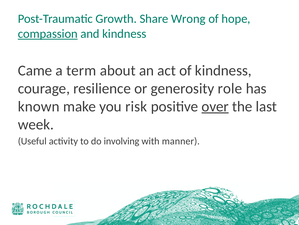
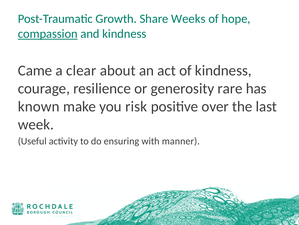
Wrong: Wrong -> Weeks
term: term -> clear
role: role -> rare
over underline: present -> none
involving: involving -> ensuring
